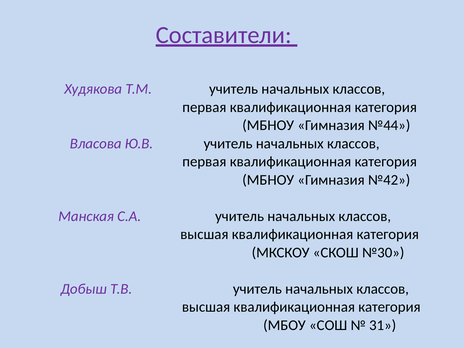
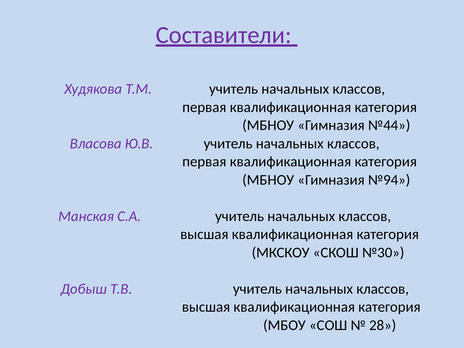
№42: №42 -> №94
31: 31 -> 28
